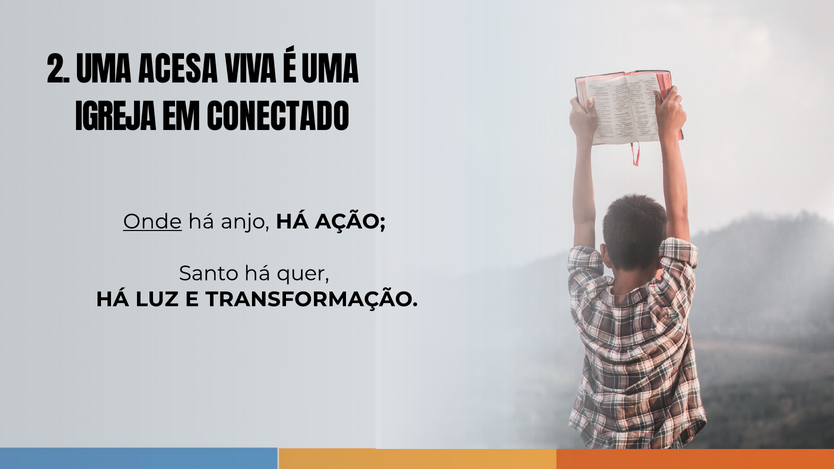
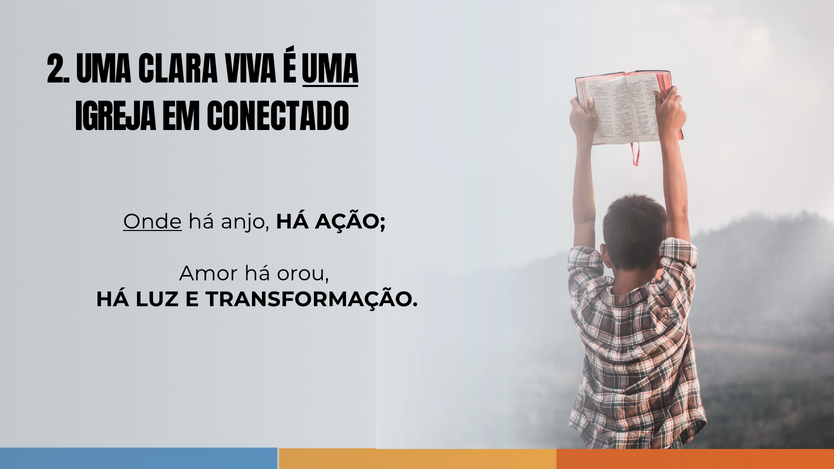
ACESA: ACESA -> CLARA
UMA at (330, 71) underline: none -> present
Santo: Santo -> Amor
quer: quer -> orou
